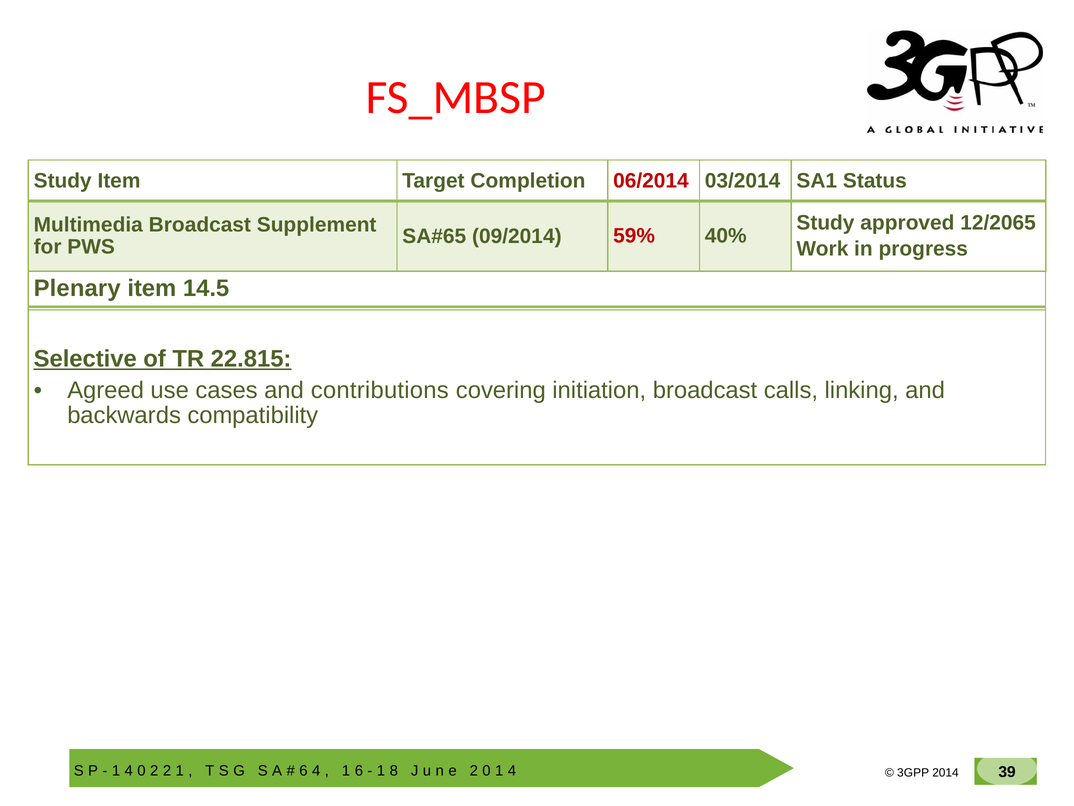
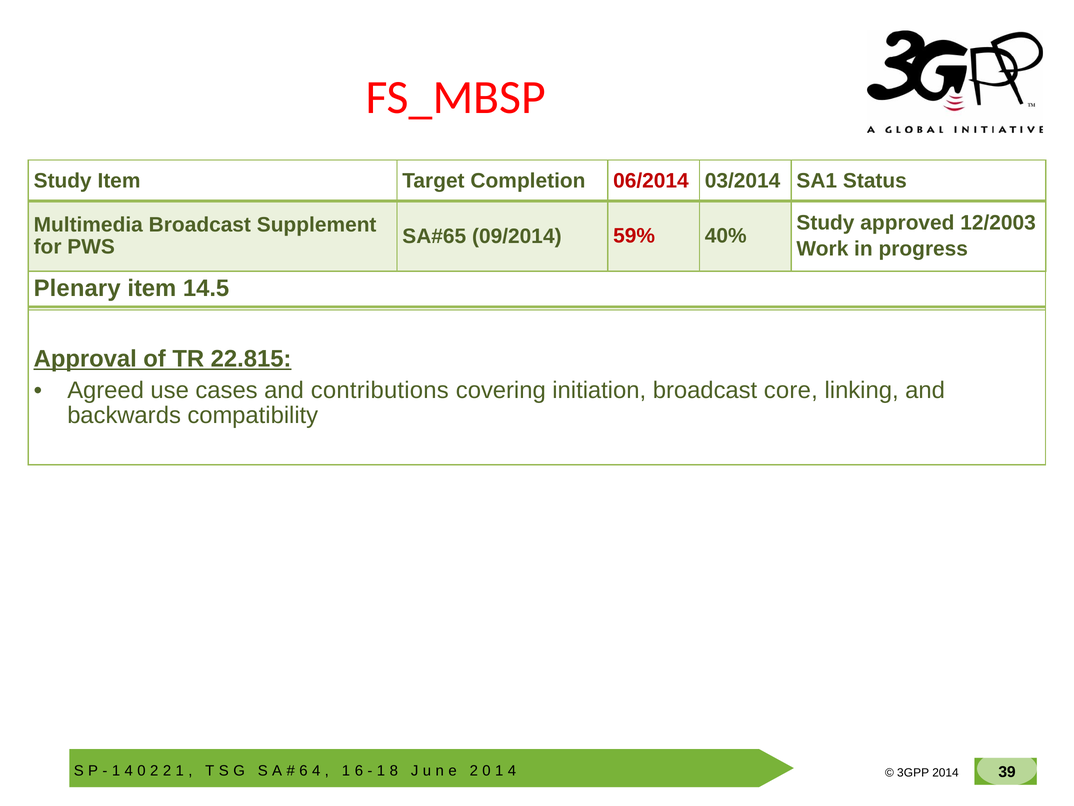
12/2065: 12/2065 -> 12/2003
Selective: Selective -> Approval
calls: calls -> core
